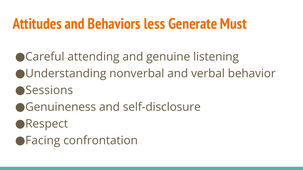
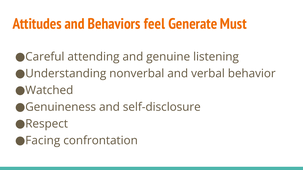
less: less -> feel
Sessions: Sessions -> Watched
